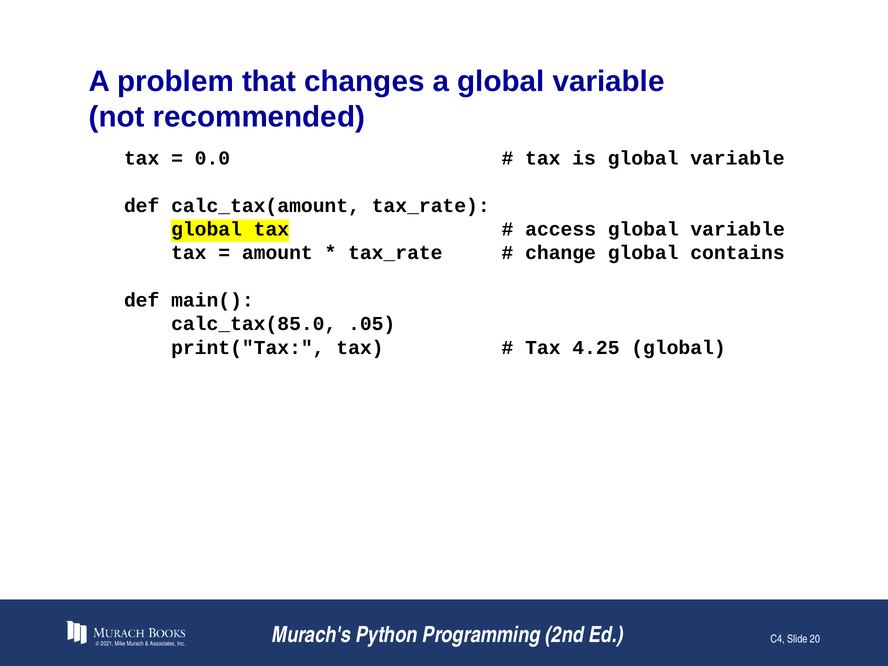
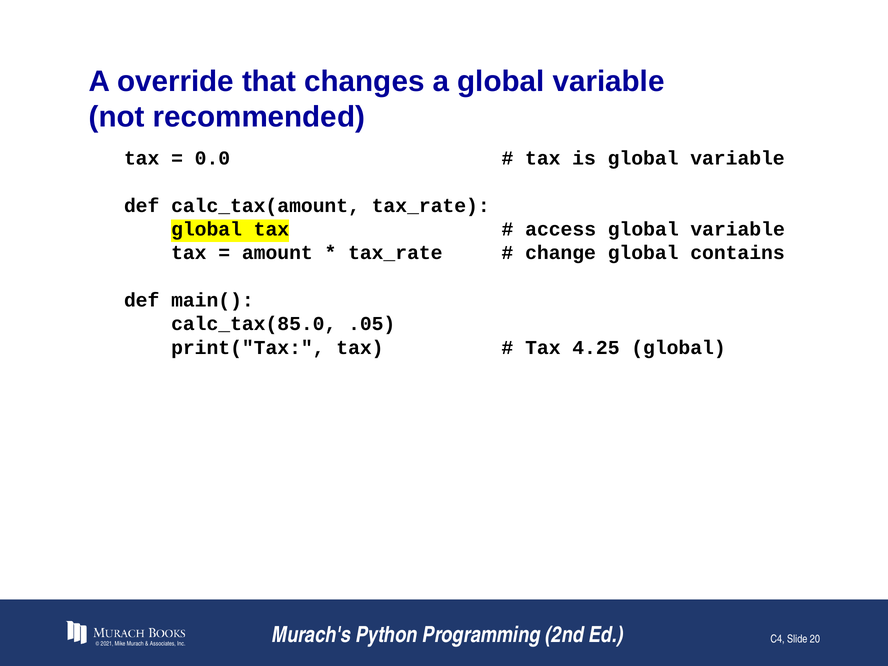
problem: problem -> override
